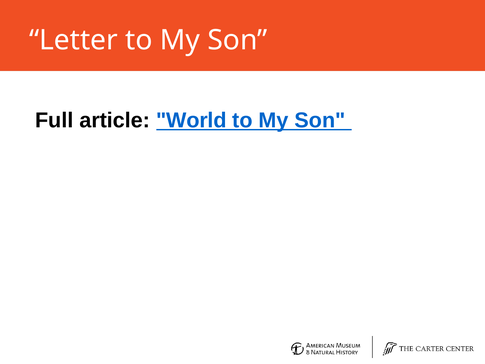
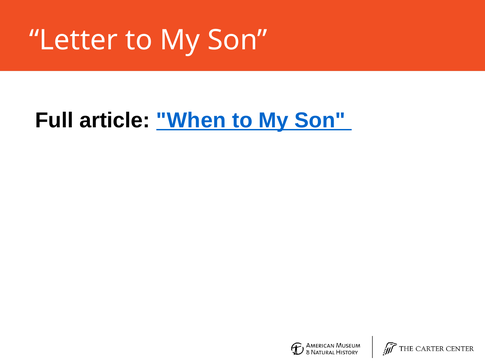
World: World -> When
